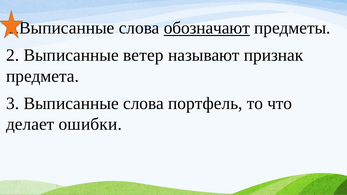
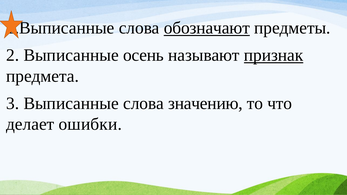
ветер: ветер -> осень
признак underline: none -> present
портфель: портфель -> значению
